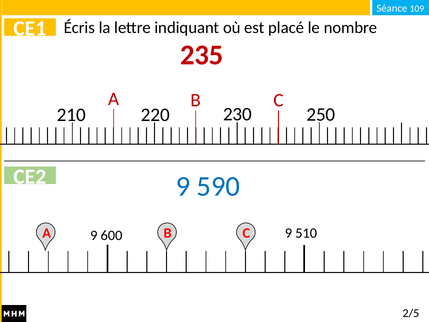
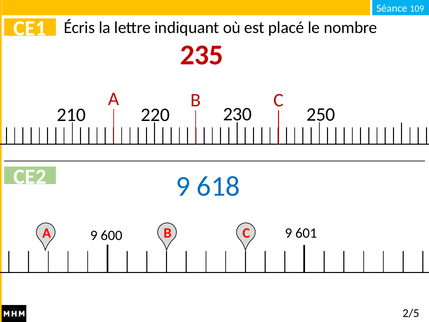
590: 590 -> 618
510: 510 -> 601
